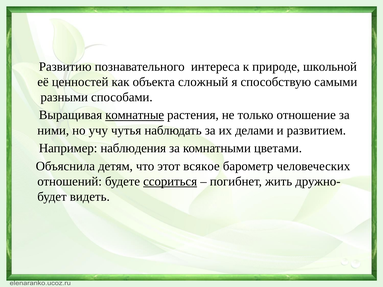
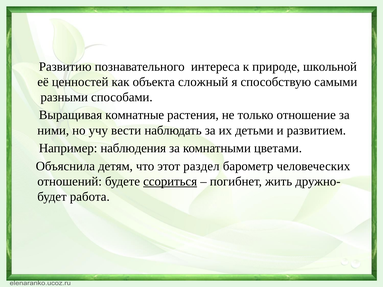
комнатные underline: present -> none
чутья: чутья -> вести
делами: делами -> детьми
всякое: всякое -> раздел
видеть: видеть -> работа
